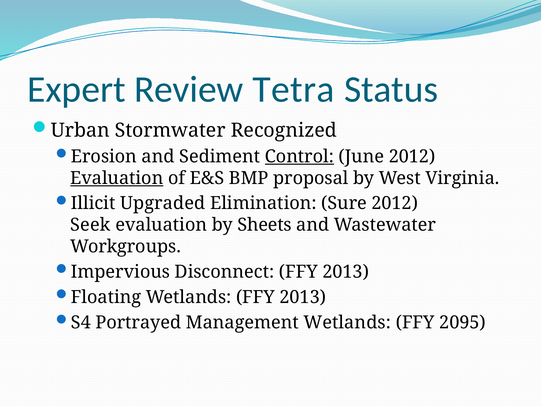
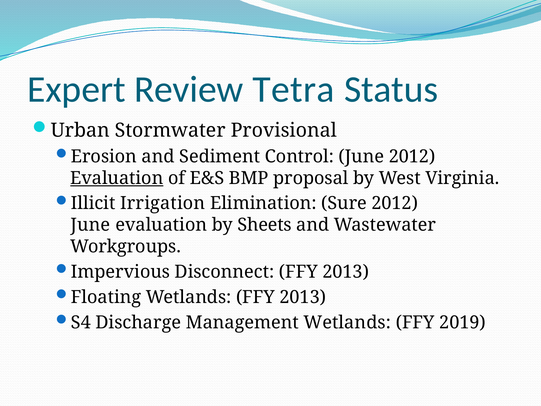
Recognized: Recognized -> Provisional
Control underline: present -> none
Upgraded: Upgraded -> Irrigation
Seek at (90, 225): Seek -> June
Portrayed: Portrayed -> Discharge
2095: 2095 -> 2019
